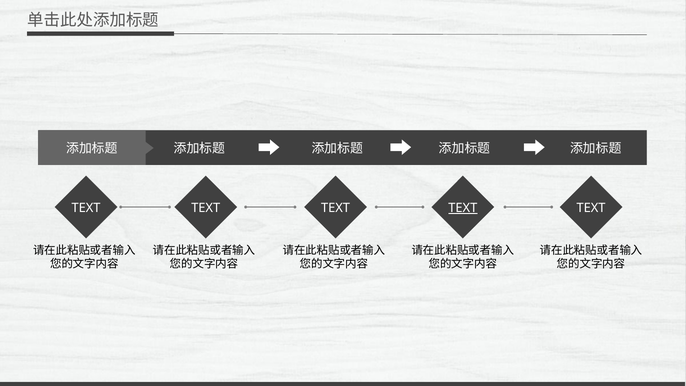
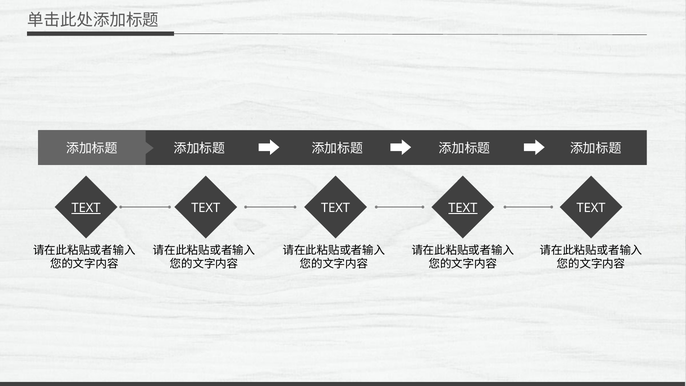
TEXT at (86, 208) underline: none -> present
